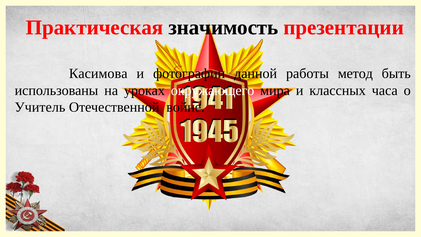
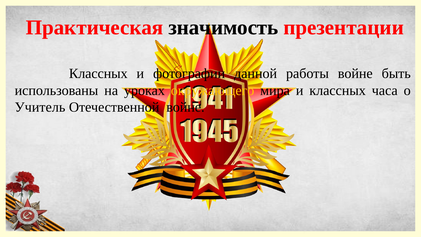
Касимова at (98, 74): Касимова -> Классных
работы метод: метод -> войне
окружающего colour: white -> yellow
